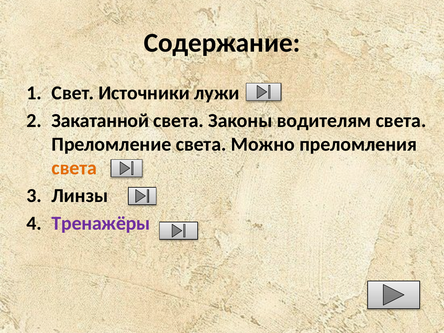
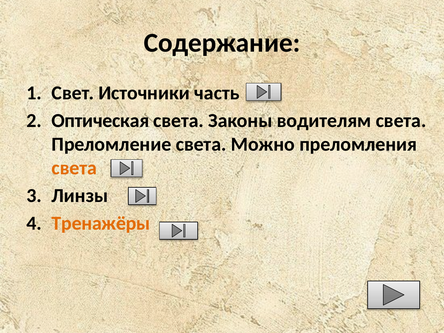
лужи: лужи -> часть
Закатанной: Закатанной -> Оптическая
Тренажёры colour: purple -> orange
